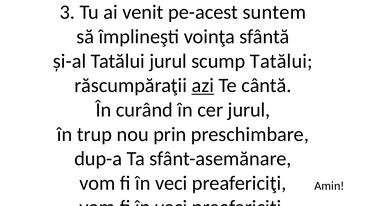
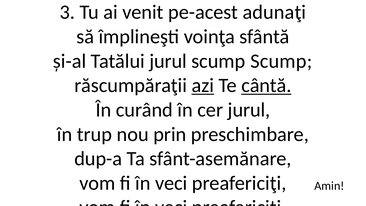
suntem: suntem -> adunaţi
scump Tatălui: Tatălui -> Scump
cântă underline: none -> present
